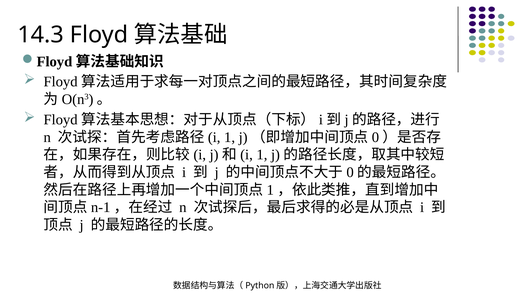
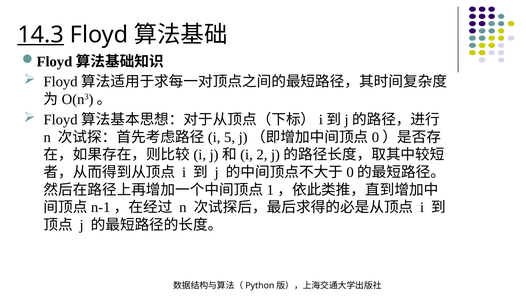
14.3 underline: none -> present
1 at (230, 137): 1 -> 5
1 at (262, 155): 1 -> 2
